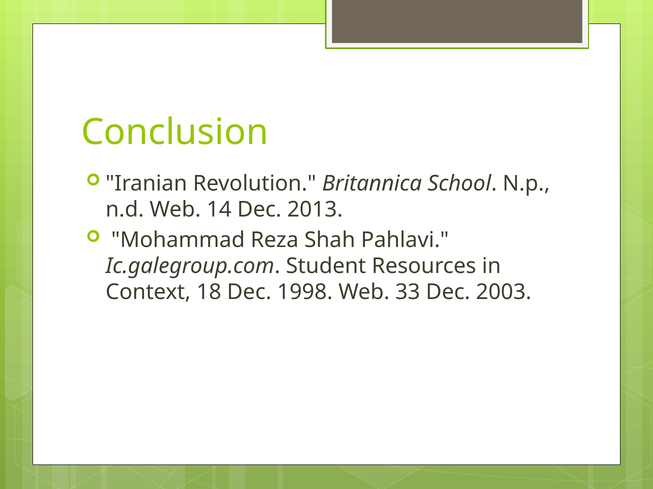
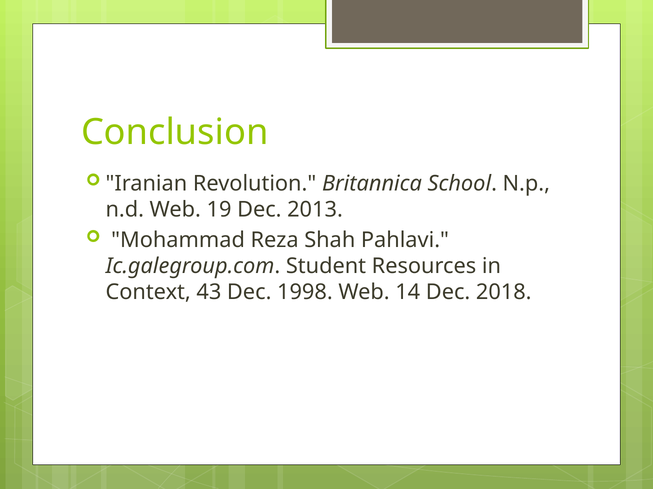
14: 14 -> 19
18: 18 -> 43
33: 33 -> 14
2003: 2003 -> 2018
